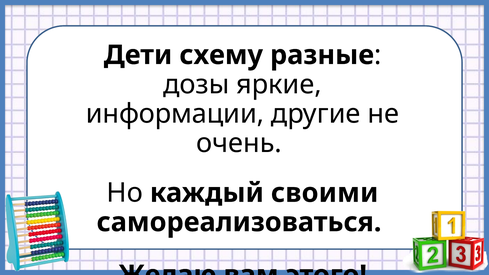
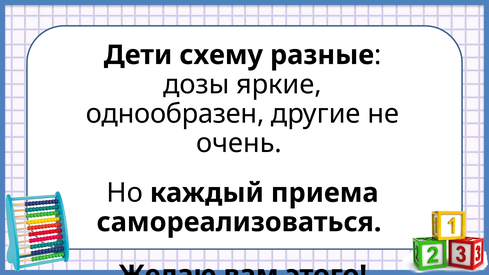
информации: информации -> однообразен
своими: своими -> приема
